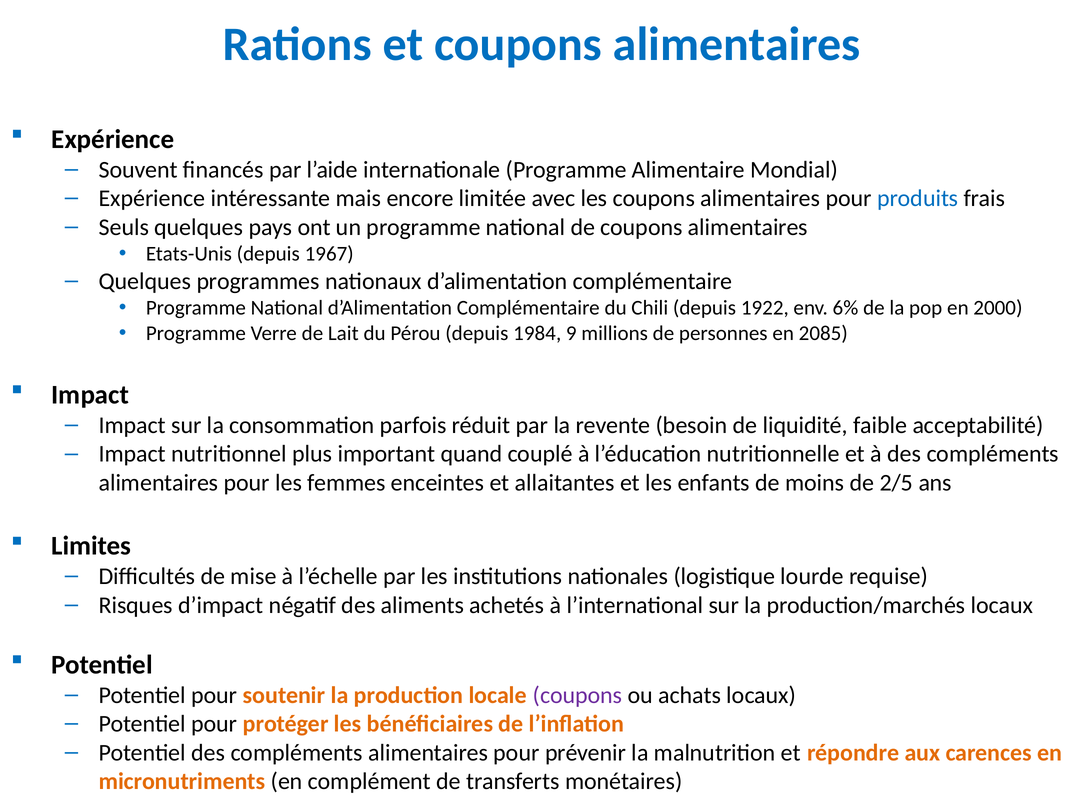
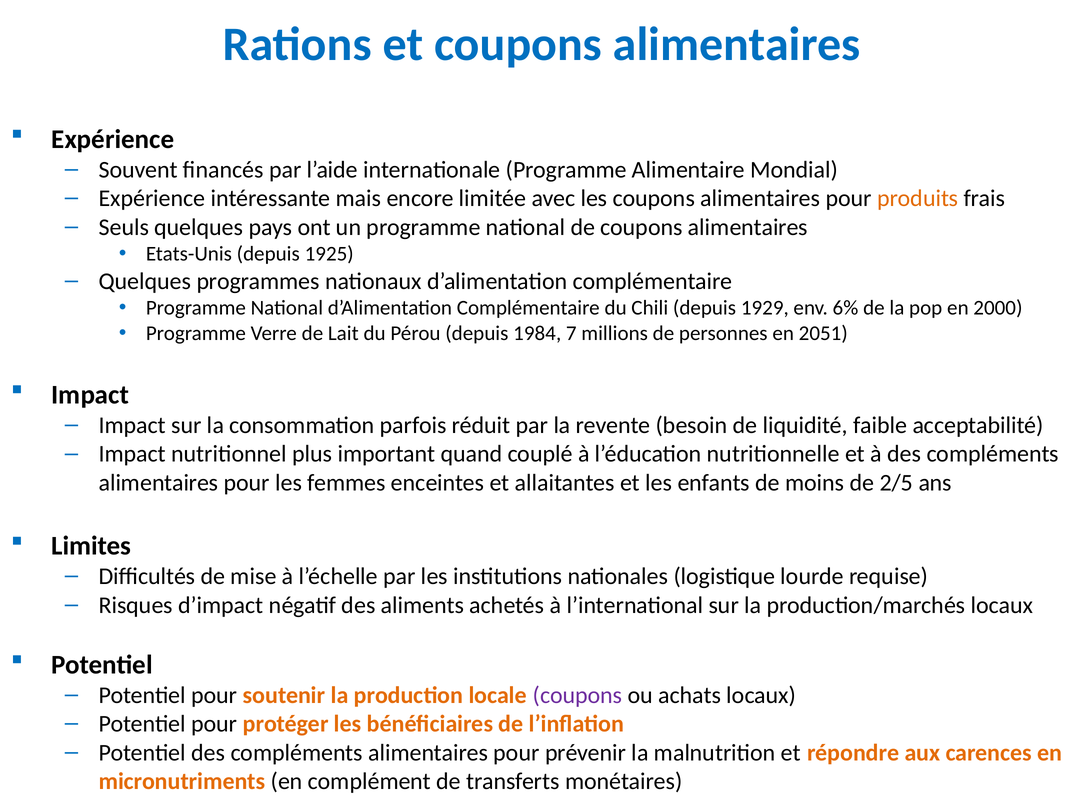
produits colour: blue -> orange
1967: 1967 -> 1925
1922: 1922 -> 1929
9: 9 -> 7
2085: 2085 -> 2051
